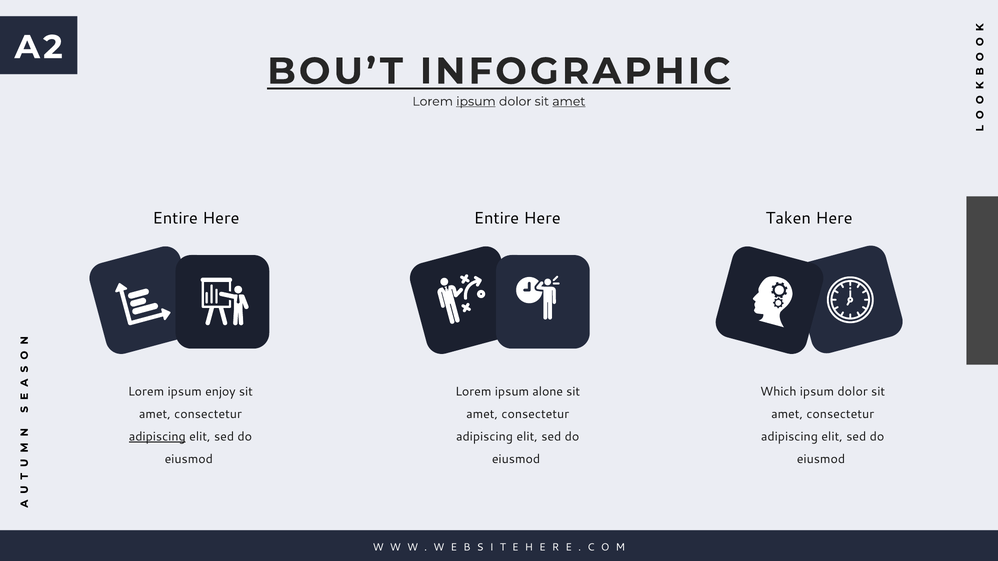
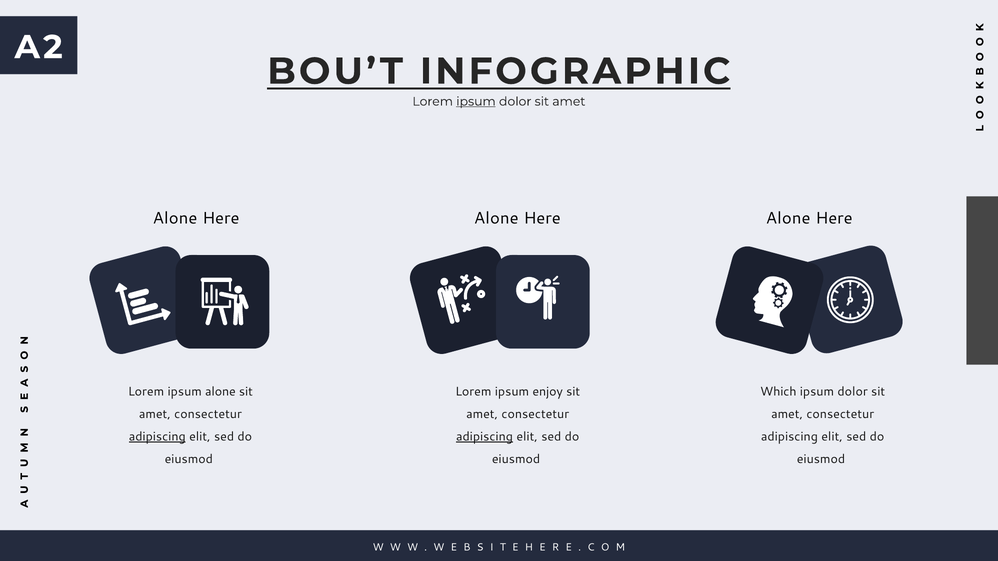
amet at (569, 102) underline: present -> none
Entire at (175, 218): Entire -> Alone
Entire at (496, 218): Entire -> Alone
Taken at (788, 218): Taken -> Alone
ipsum enjoy: enjoy -> alone
alone: alone -> enjoy
adipiscing at (484, 437) underline: none -> present
